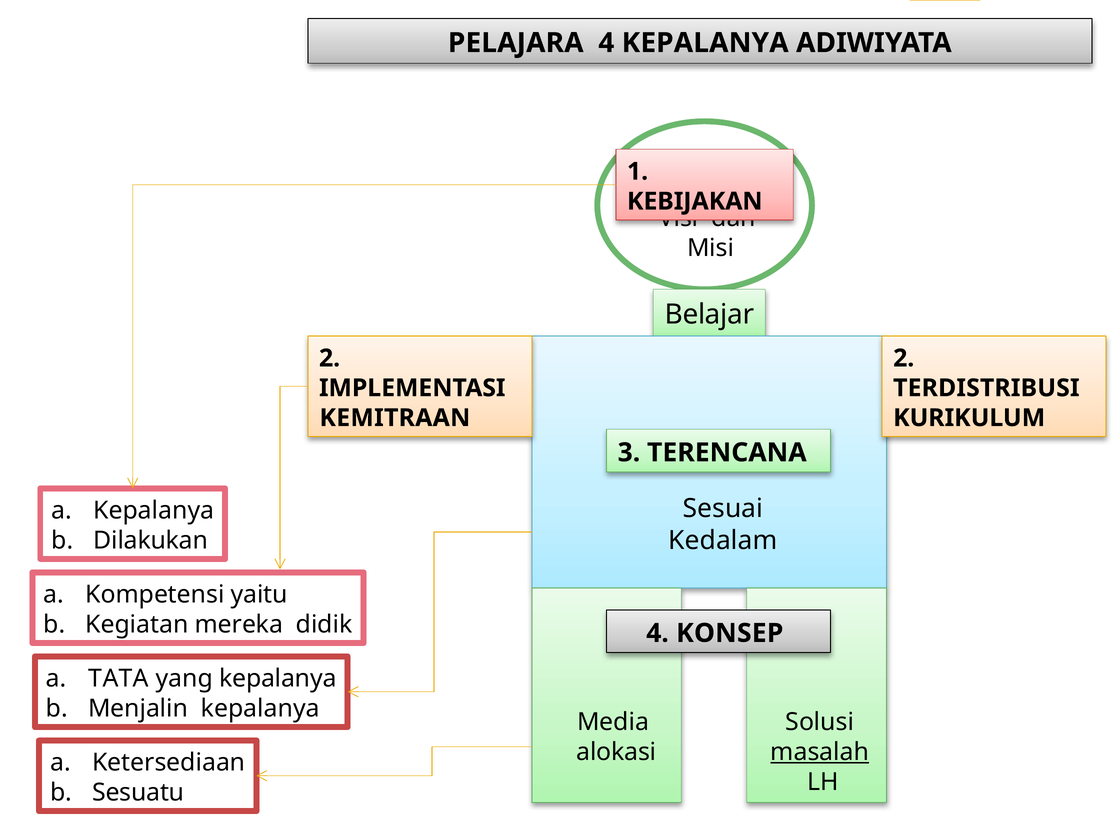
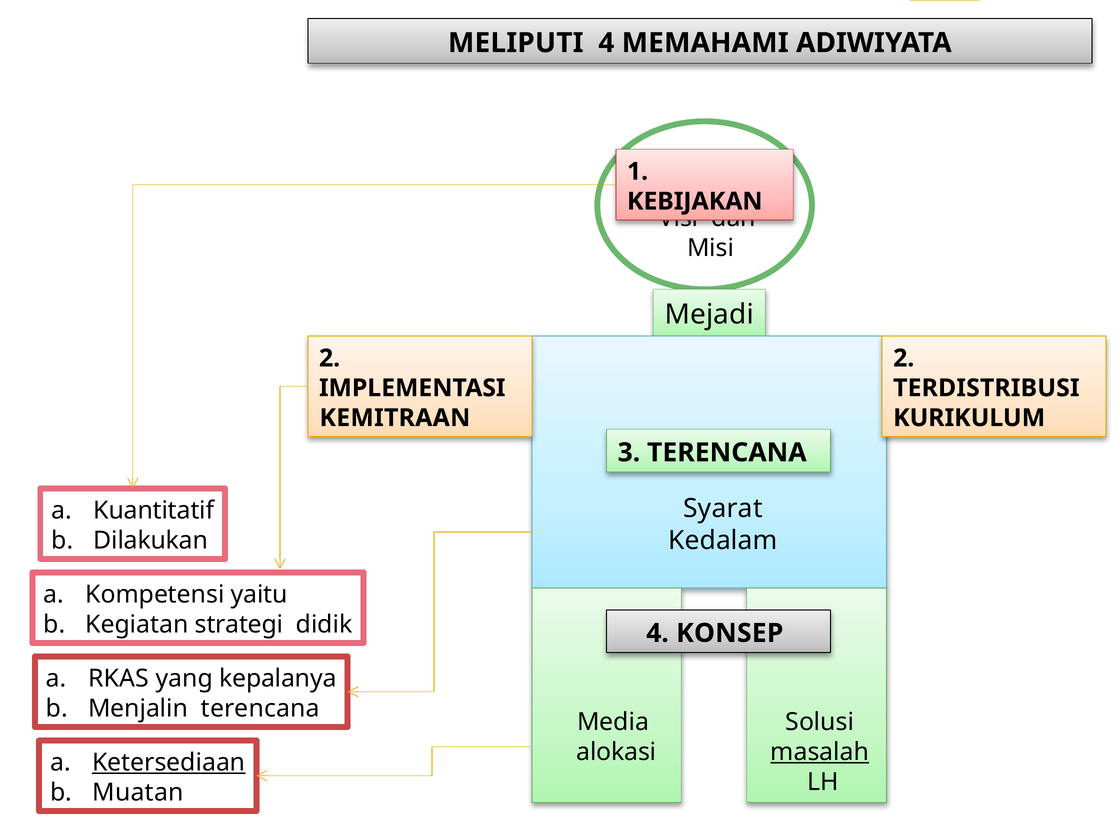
PELAJARA: PELAJARA -> MELIPUTI
4 KEPALANYA: KEPALANYA -> MEMAHAMI
Belajar: Belajar -> Mejadi
Sesuai: Sesuai -> Syarat
Kepalanya at (154, 511): Kepalanya -> Kuantitatif
mereka: mereka -> strategi
TATA: TATA -> RKAS
Menjalin kepalanya: kepalanya -> terencana
Ketersediaan underline: none -> present
Sesuatu: Sesuatu -> Muatan
